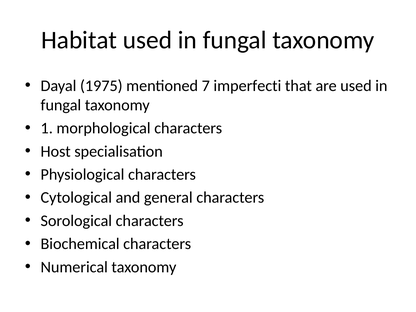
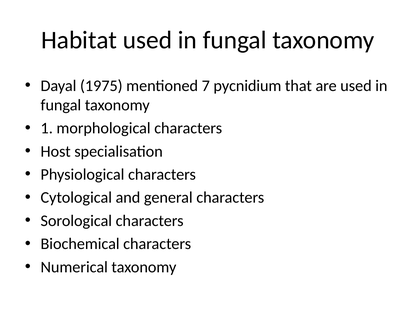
imperfecti: imperfecti -> pycnidium
